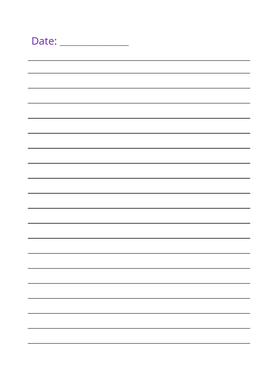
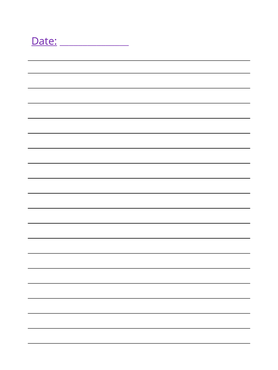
Date underline: none -> present
